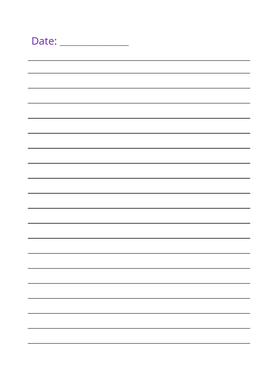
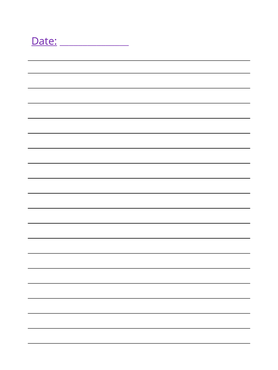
Date underline: none -> present
